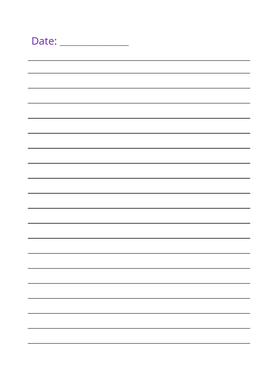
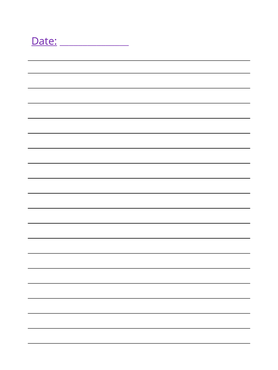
Date underline: none -> present
